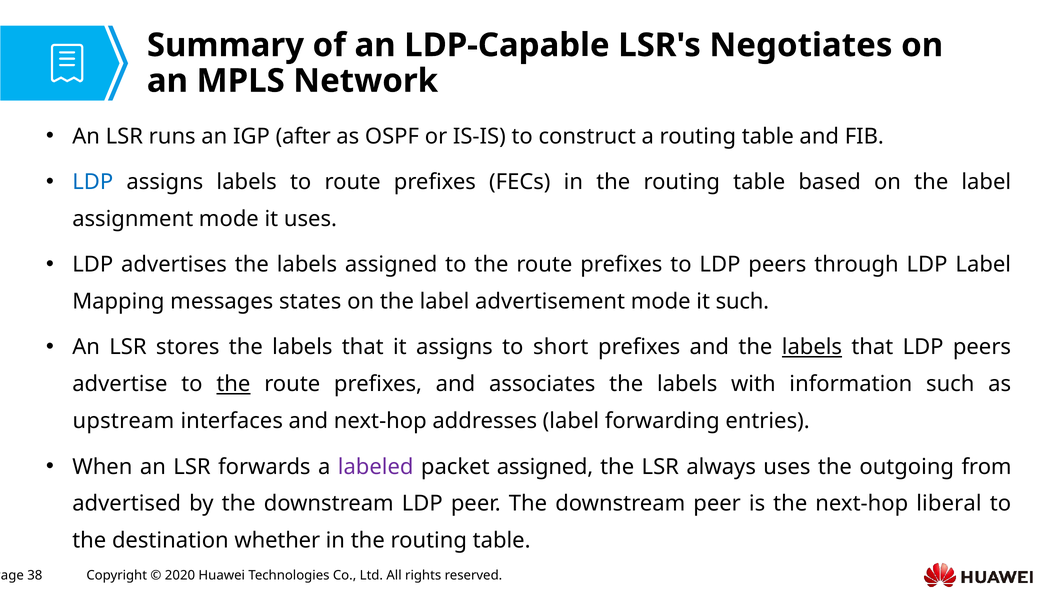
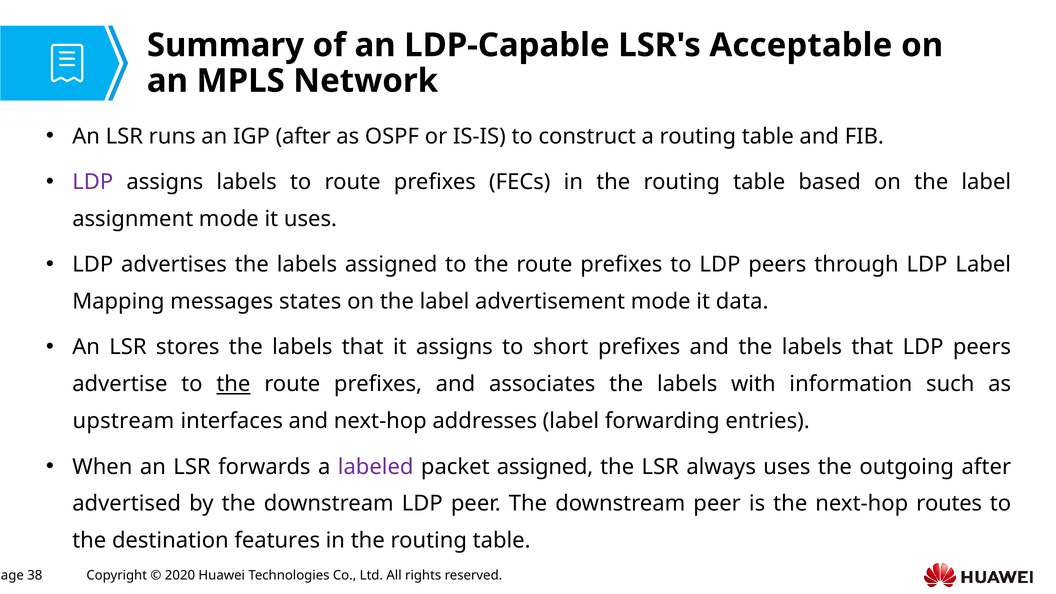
Negotiates: Negotiates -> Acceptable
LDP at (93, 182) colour: blue -> purple
it such: such -> data
labels at (812, 347) underline: present -> none
outgoing from: from -> after
liberal: liberal -> routes
whether: whether -> features
